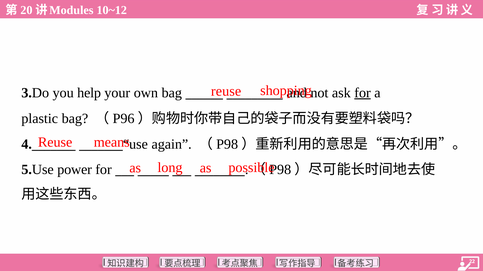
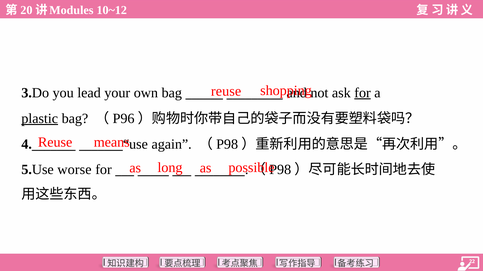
help: help -> lead
plastic underline: none -> present
power: power -> worse
